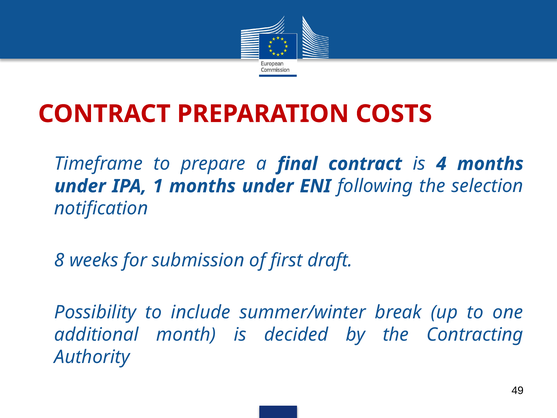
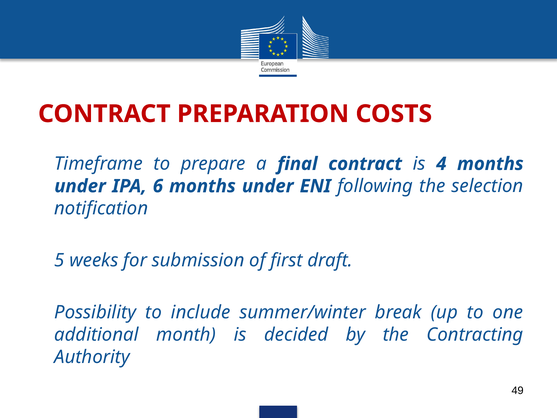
1: 1 -> 6
8: 8 -> 5
